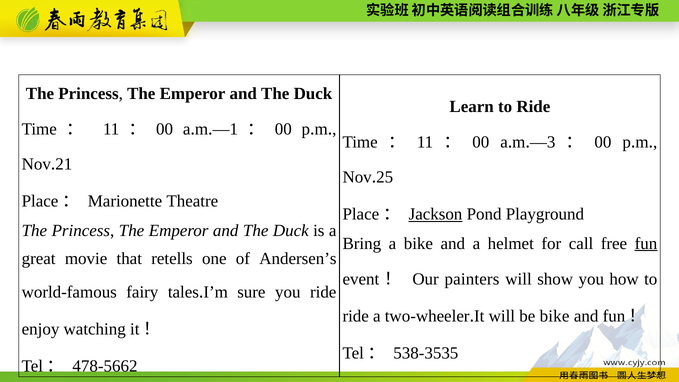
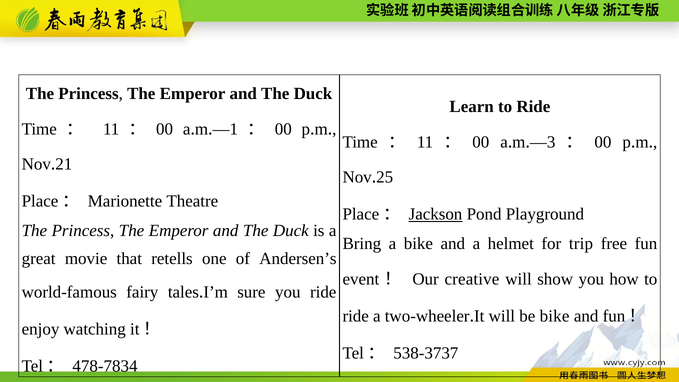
call: call -> trip
fun underline: present -> none
painters: painters -> creative
538-3535: 538-3535 -> 538-3737
478-5662: 478-5662 -> 478-7834
